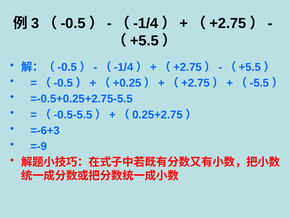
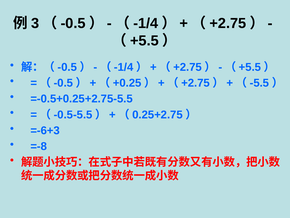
=-9: =-9 -> =-8
